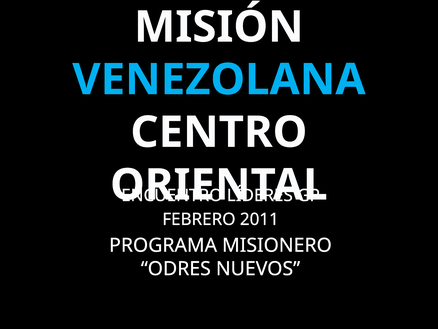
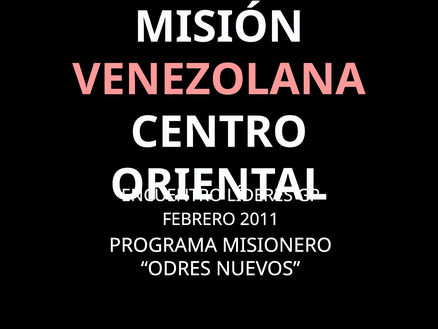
VENEZOLANA colour: light blue -> pink
